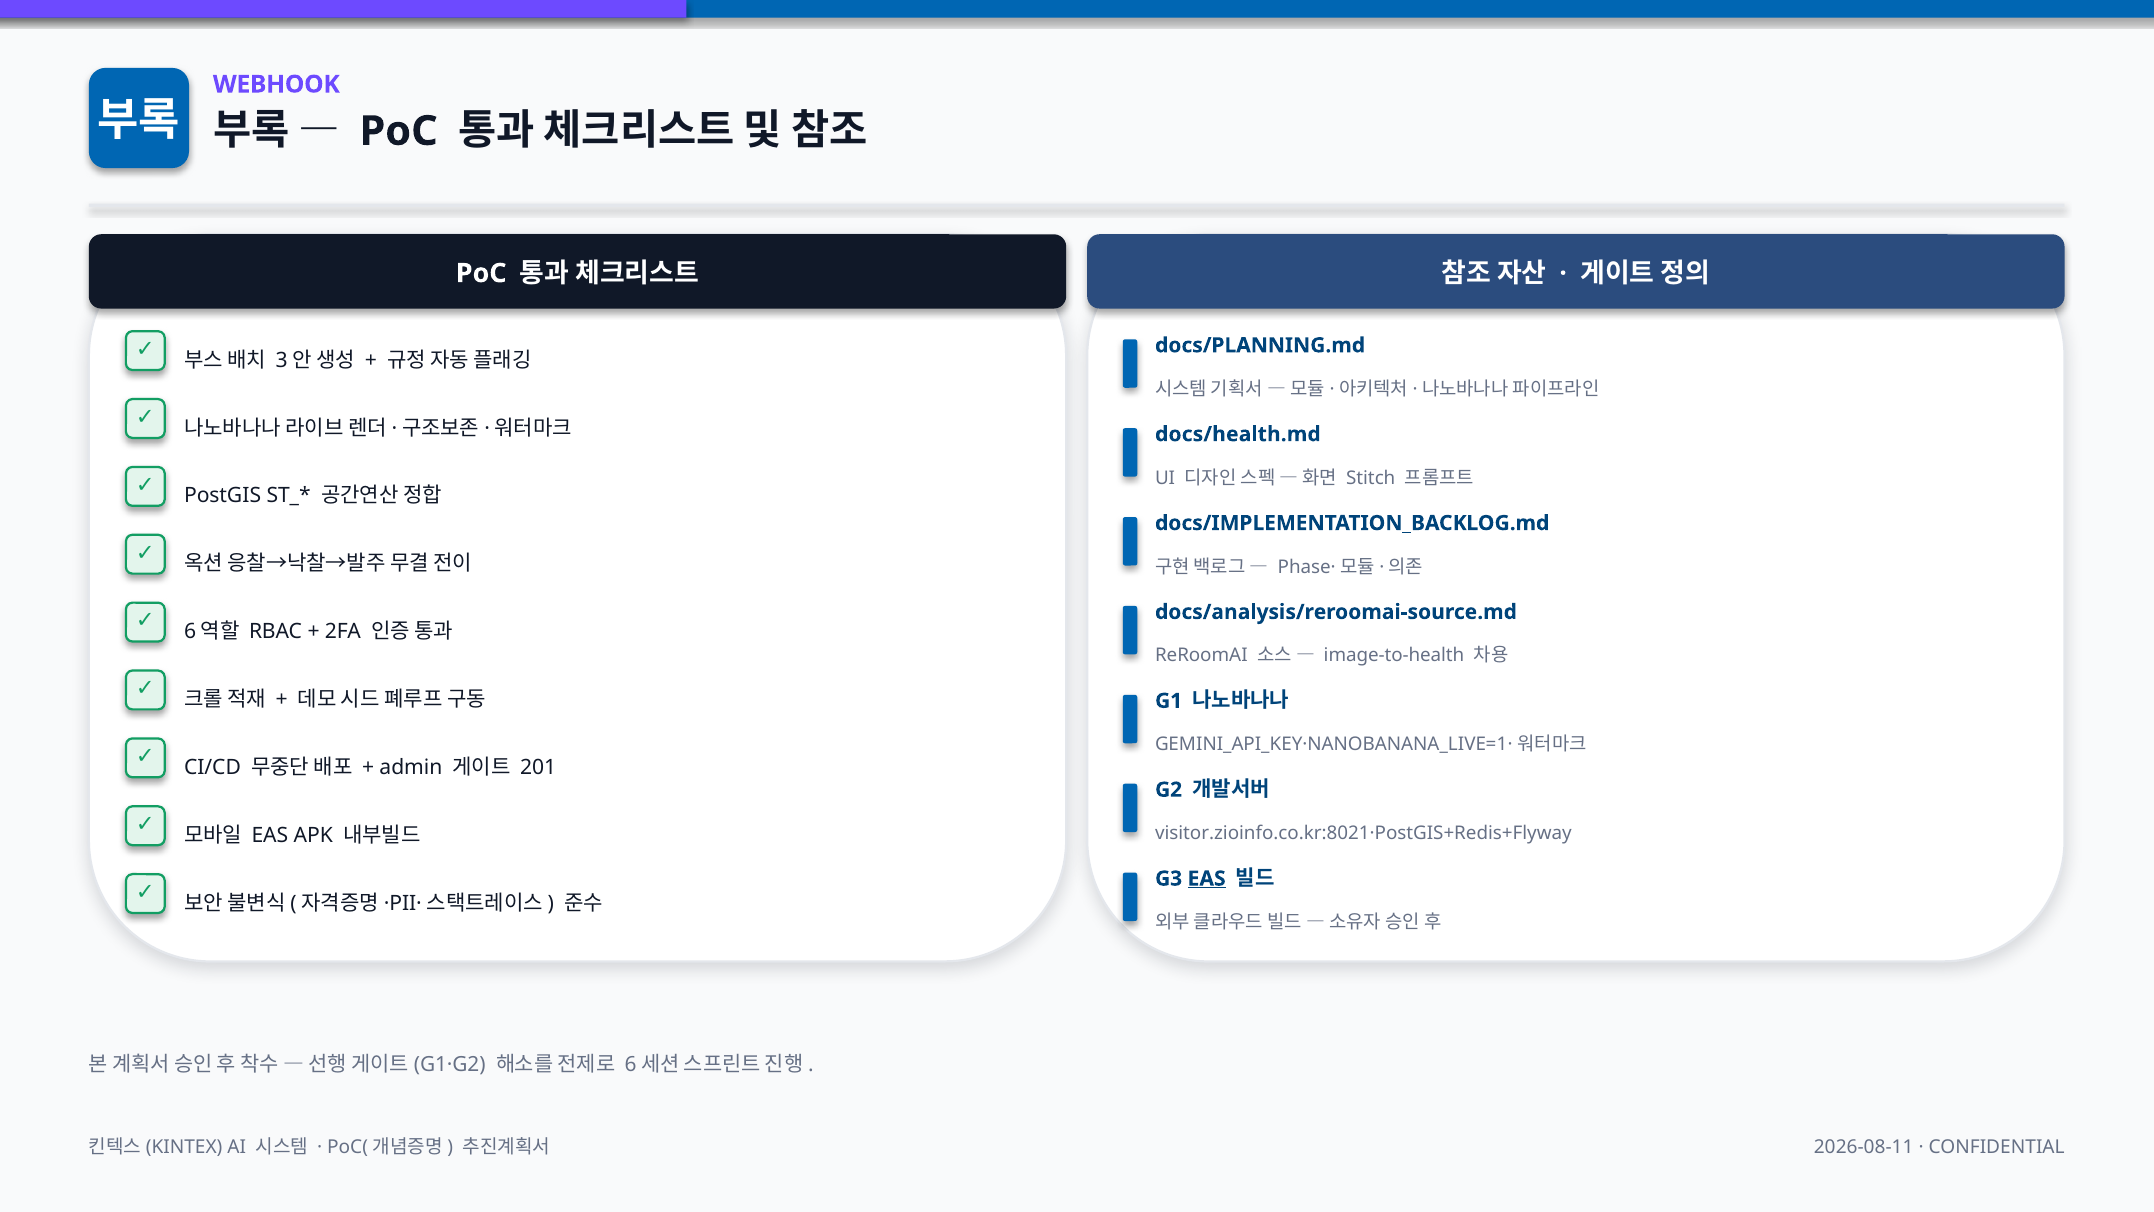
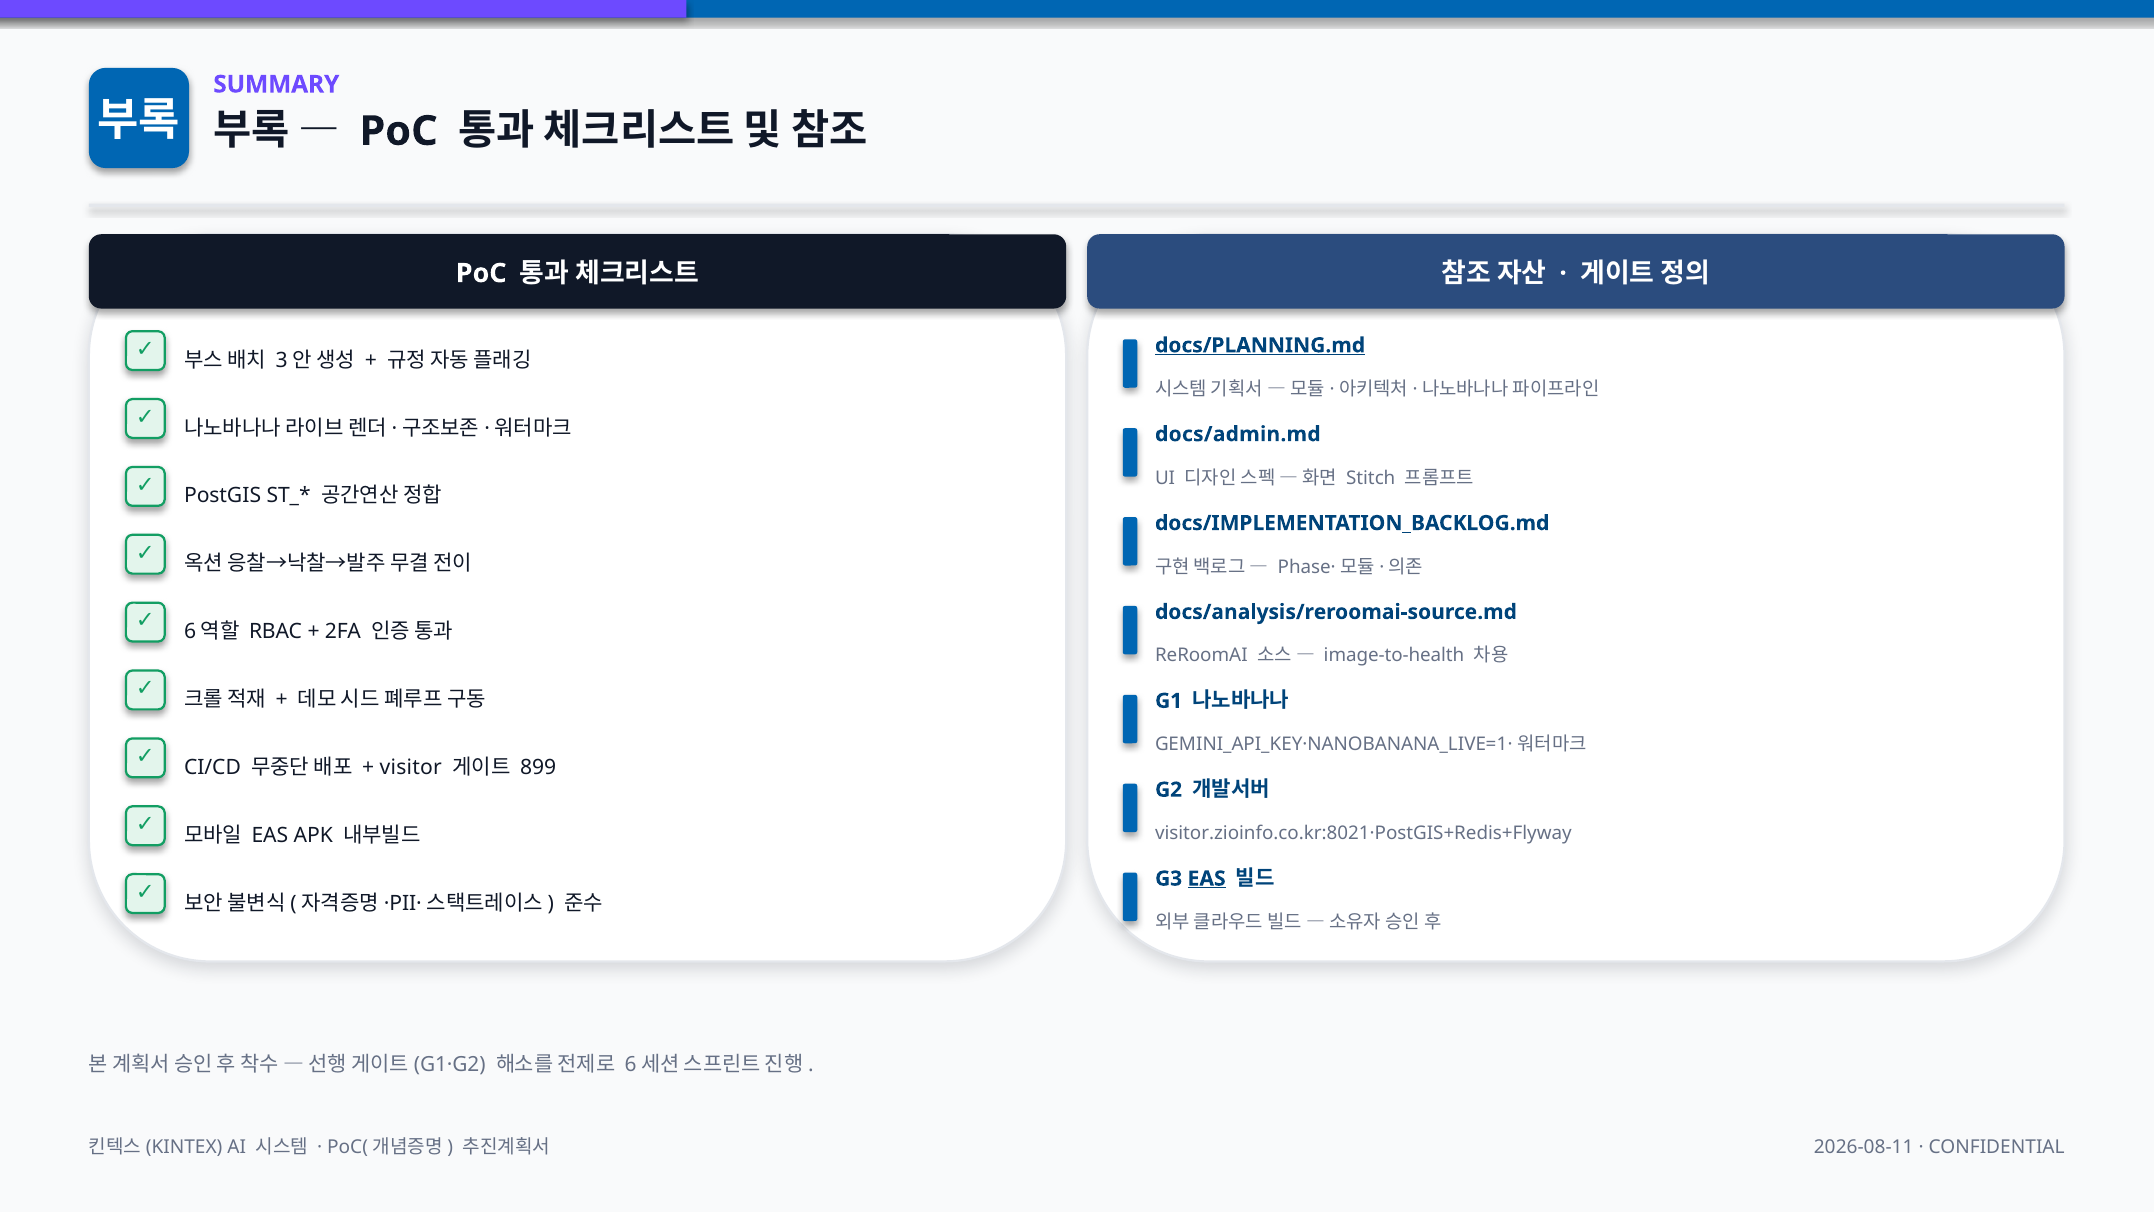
WEBHOOK: WEBHOOK -> SUMMARY
docs/PLANNING.md underline: none -> present
docs/health.md: docs/health.md -> docs/admin.md
admin: admin -> visitor
201: 201 -> 899
